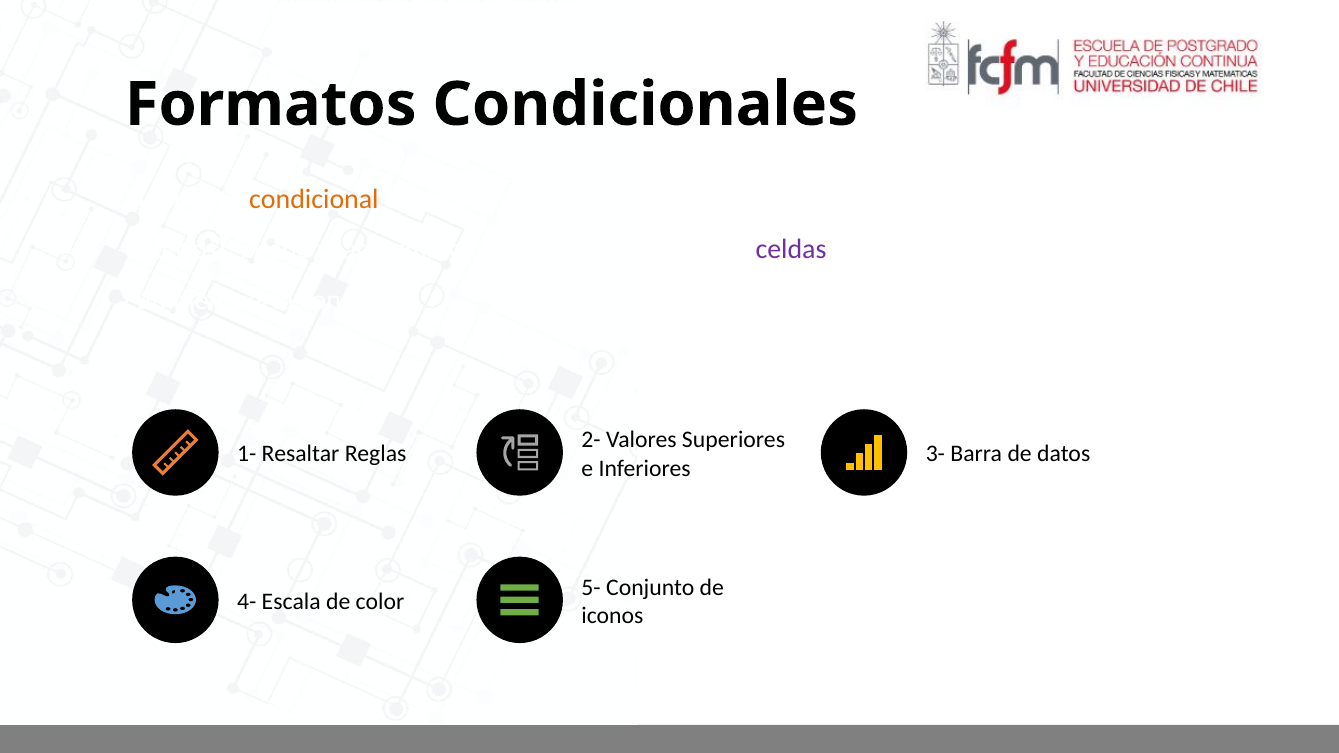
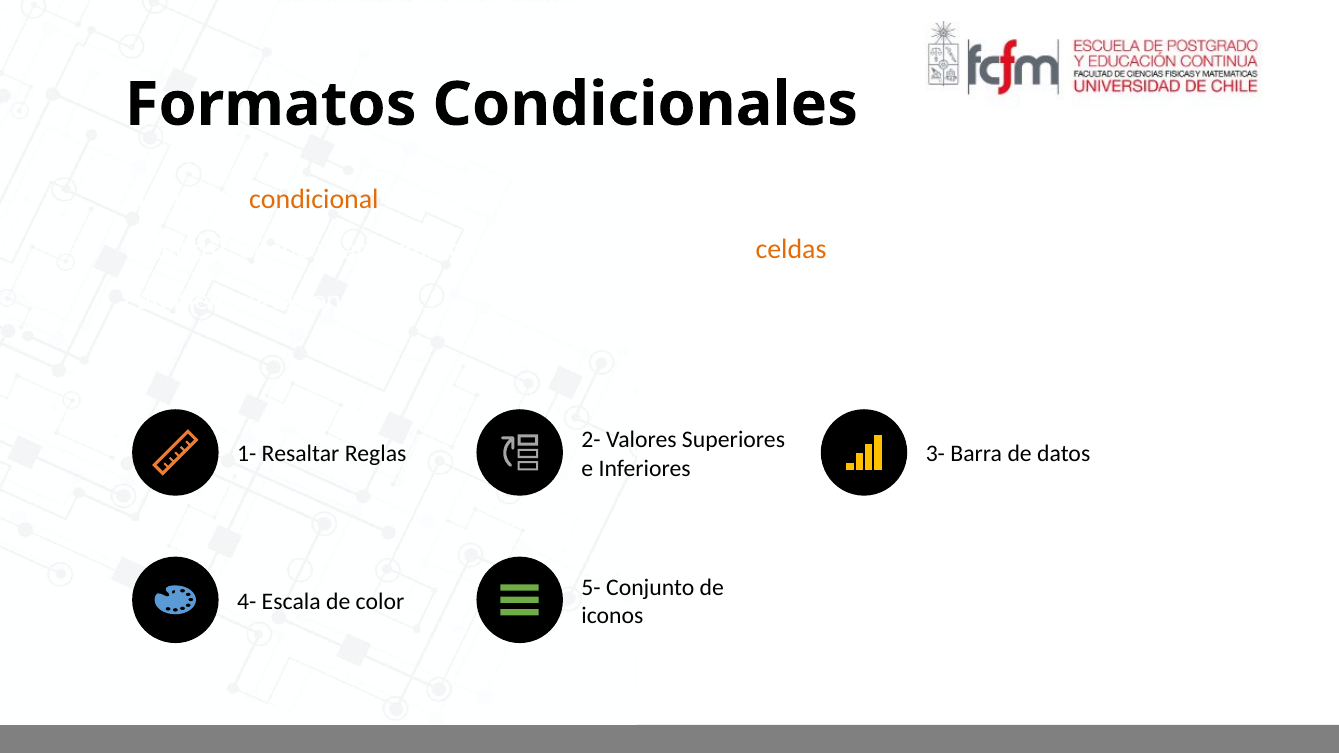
celdas at (791, 250) colour: purple -> orange
